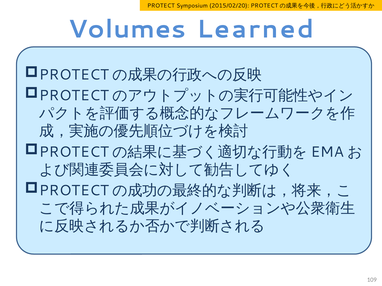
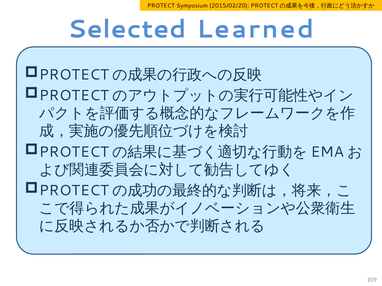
Volumes: Volumes -> Selected
